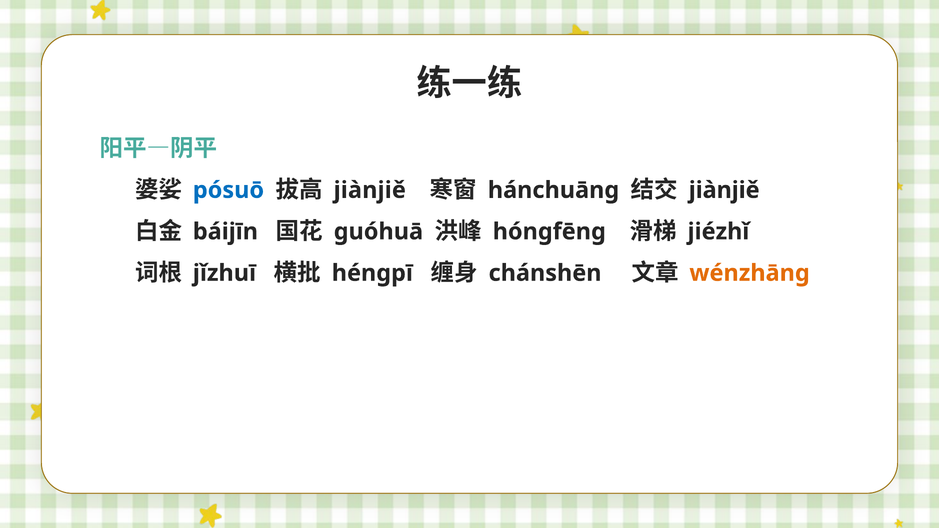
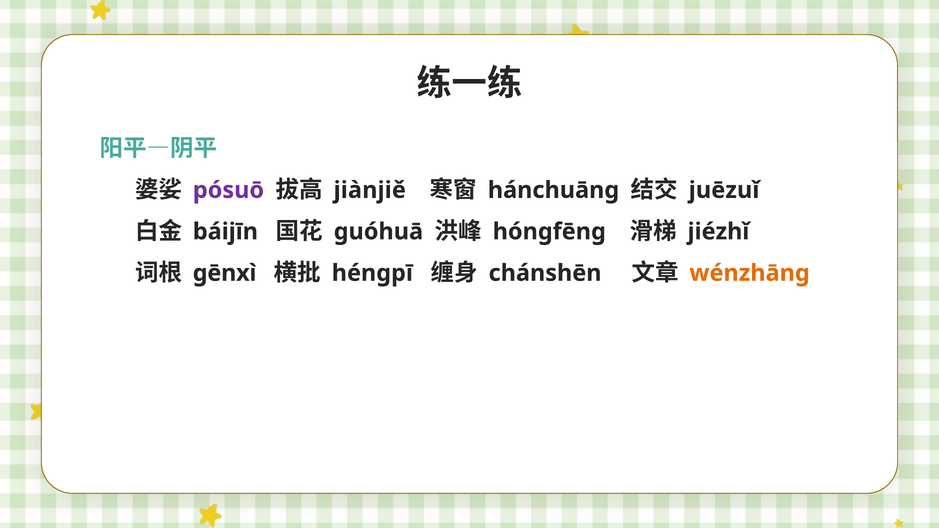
pósuō colour: blue -> purple
jiànjiě at (724, 190): jiànjiě -> juēzuǐ
jǐzhuī: jǐzhuī -> gēnxì
